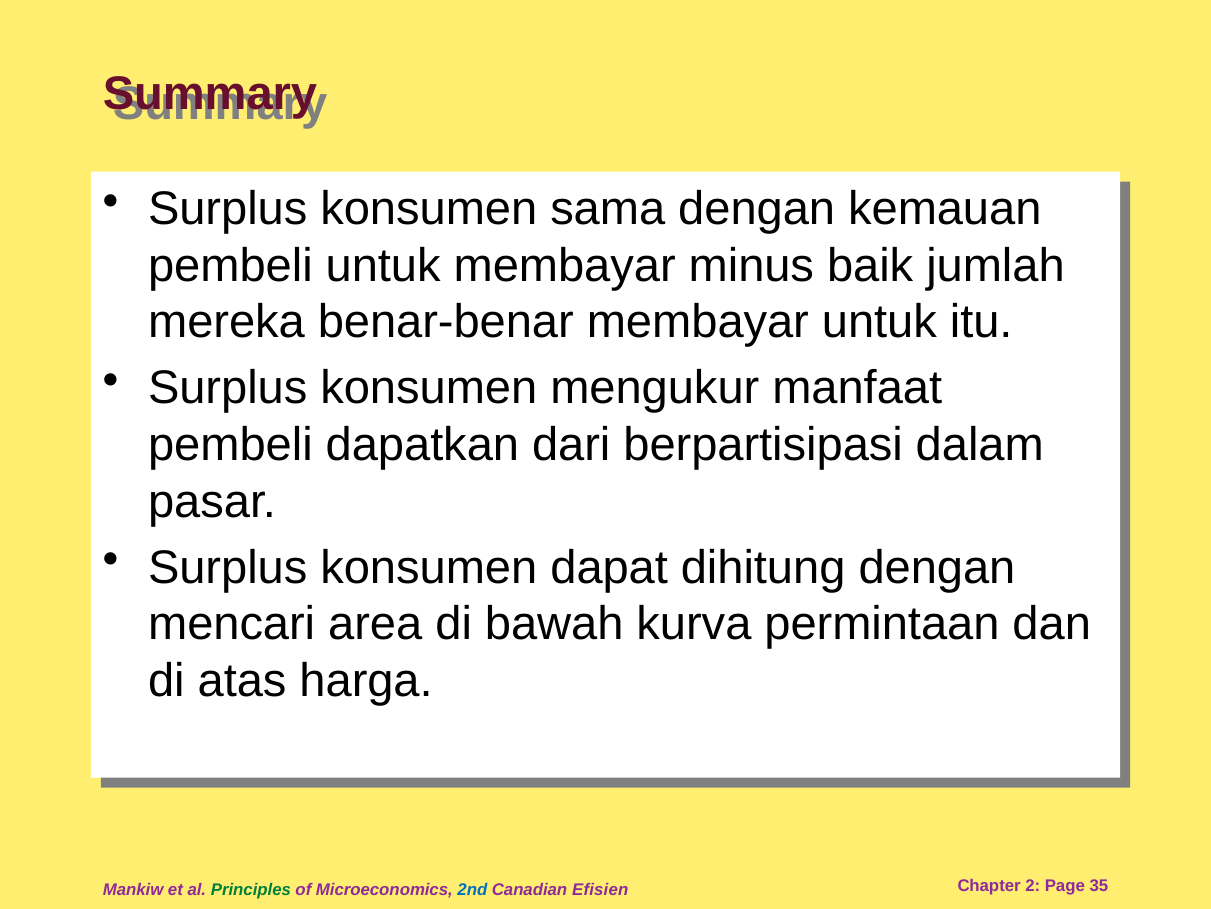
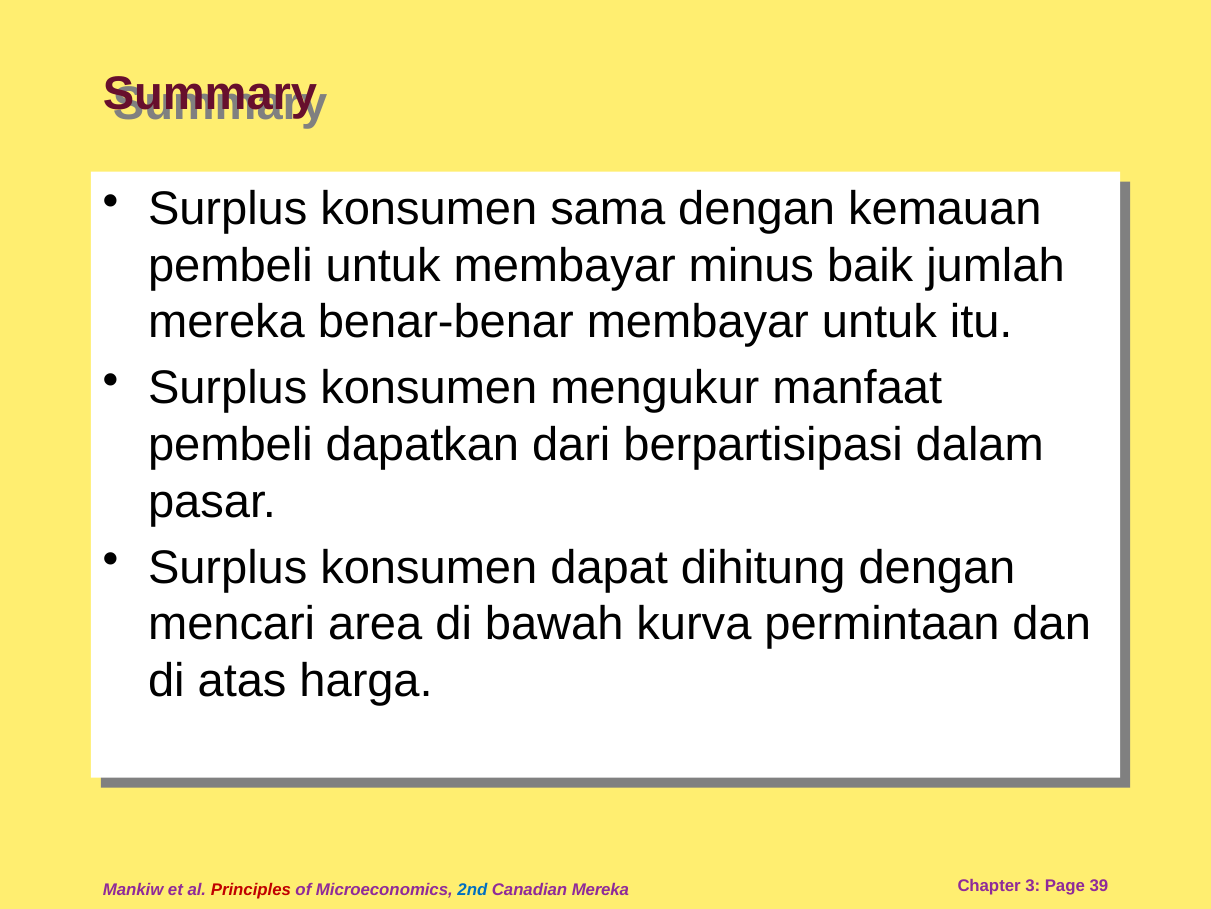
Principles colour: green -> red
Canadian Efisien: Efisien -> Mereka
2: 2 -> 3
35: 35 -> 39
